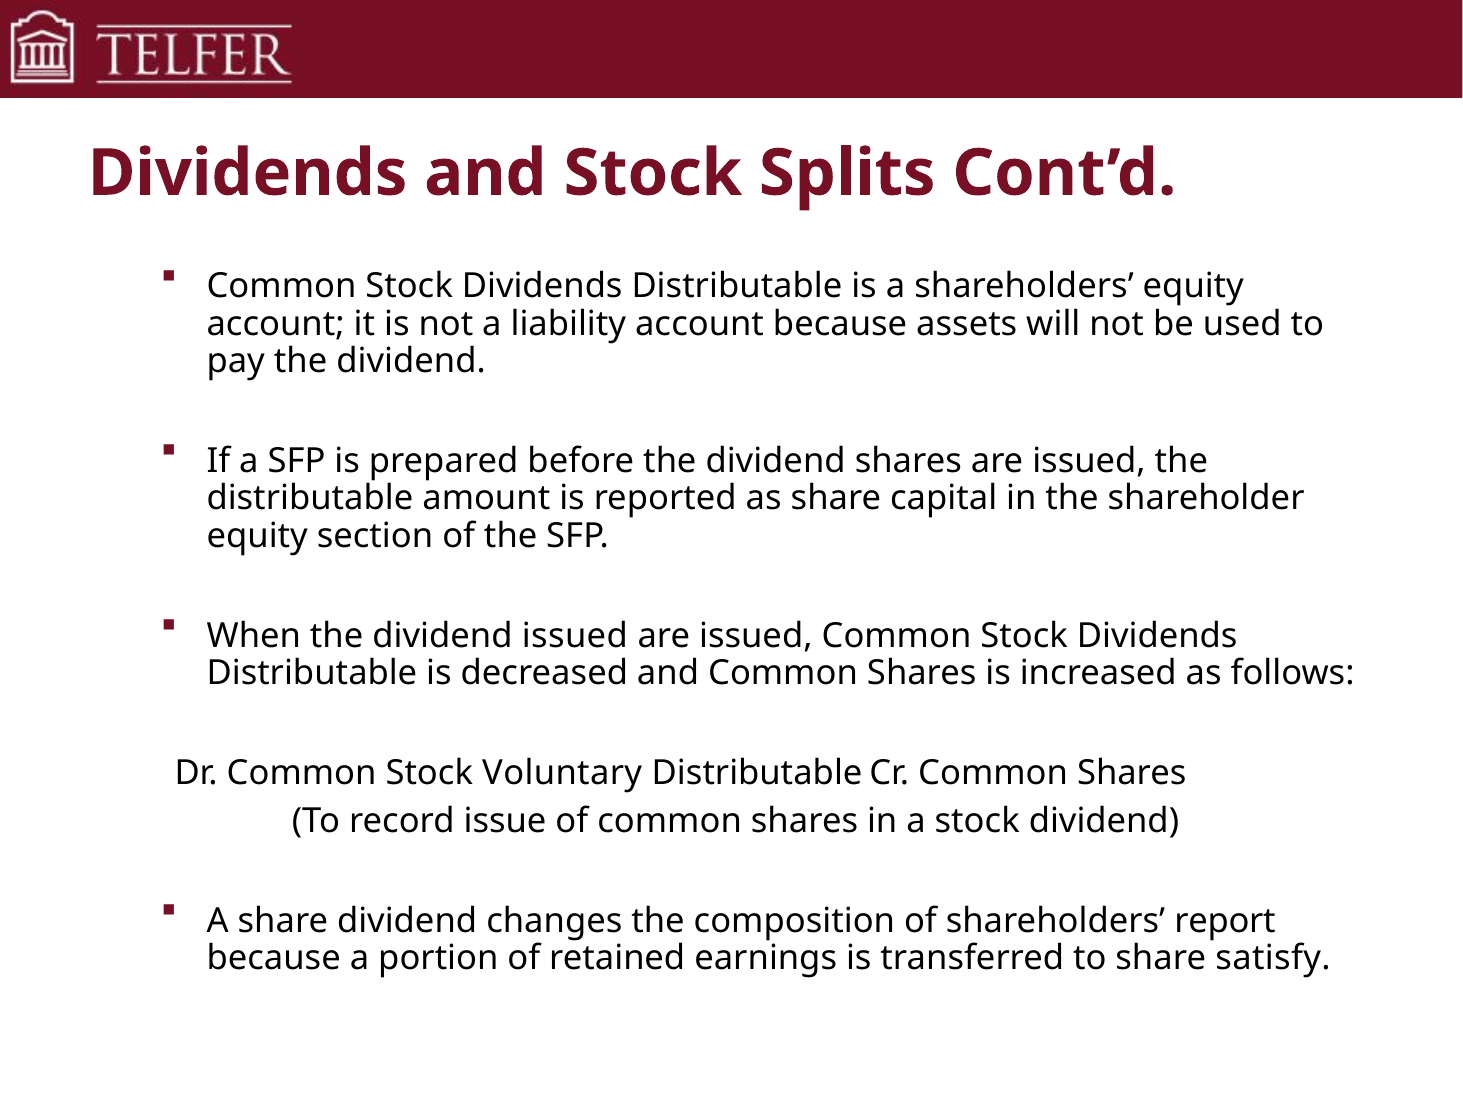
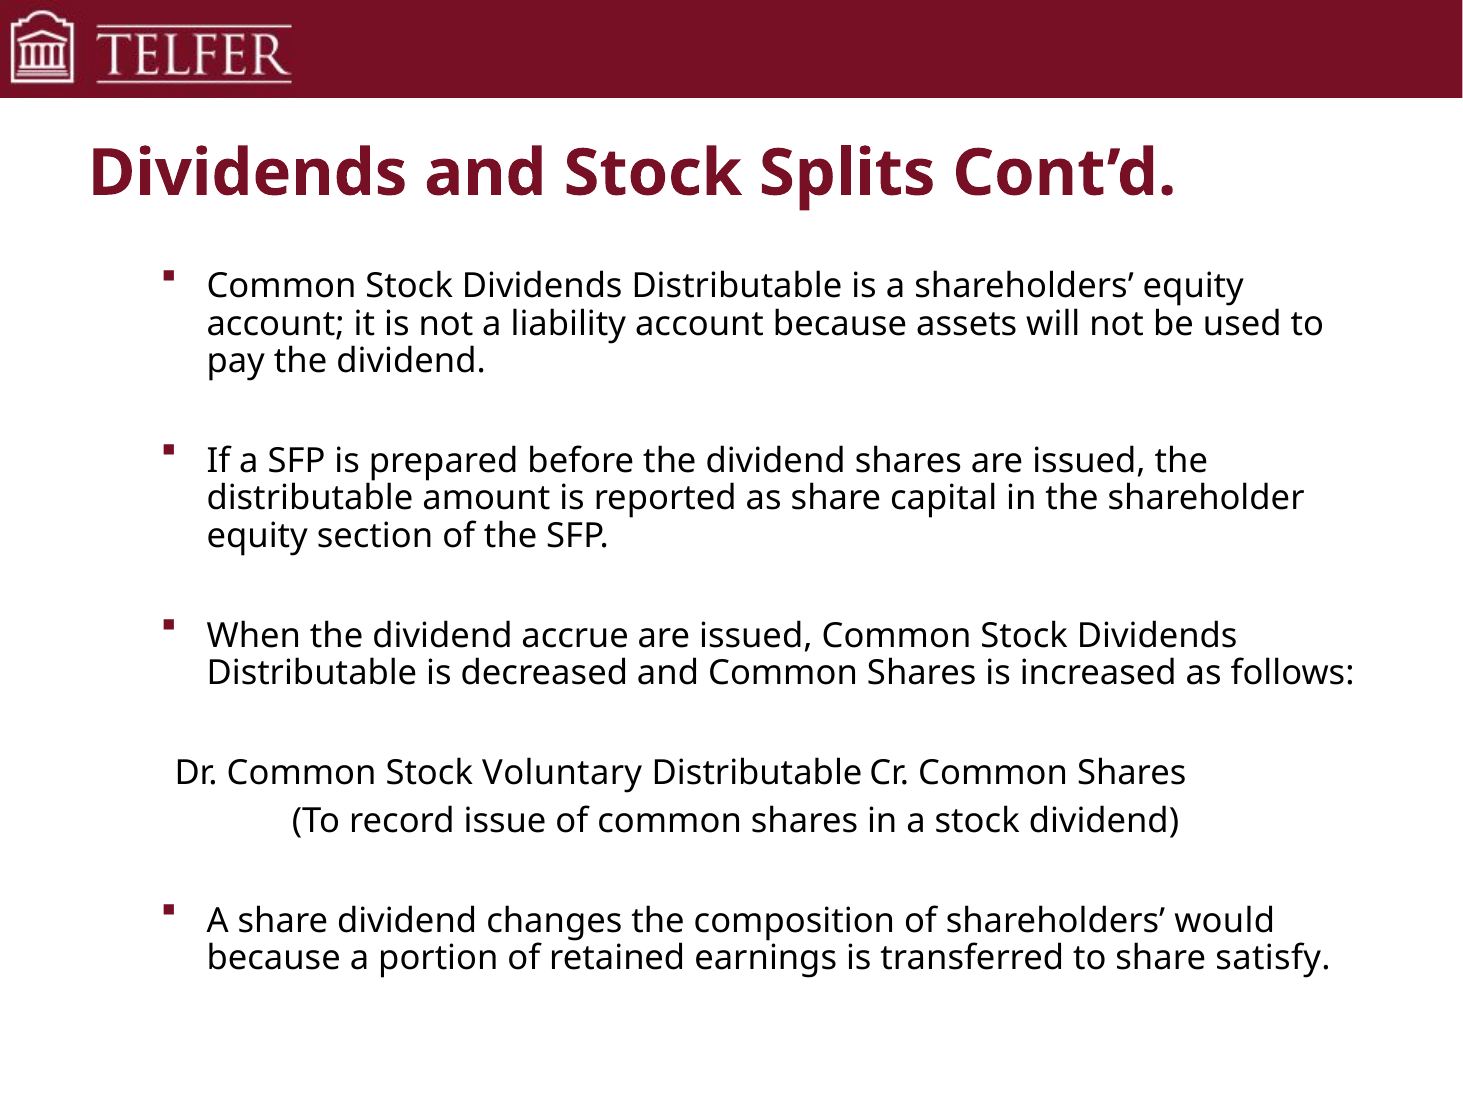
dividend issued: issued -> accrue
report: report -> would
